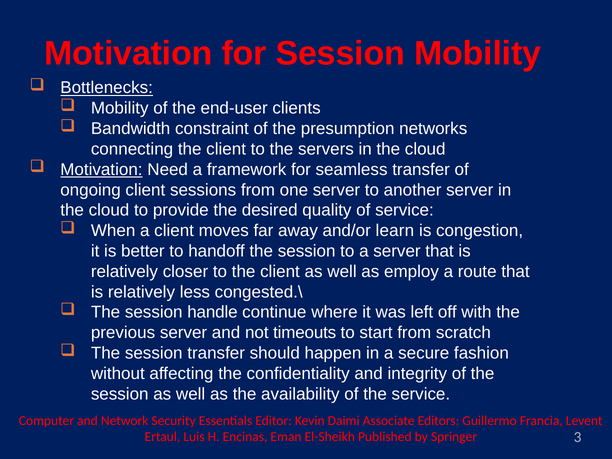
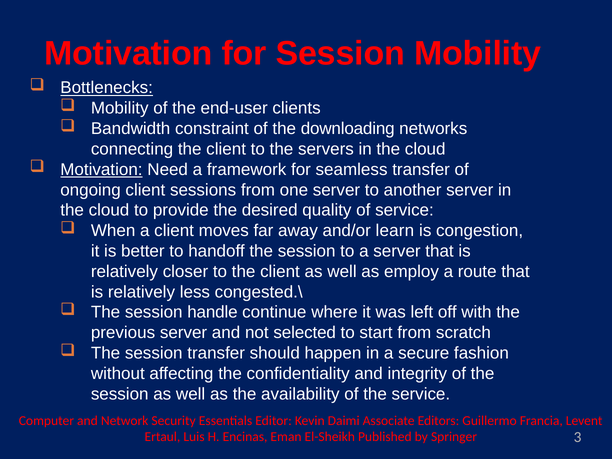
presumption: presumption -> downloading
timeouts: timeouts -> selected
